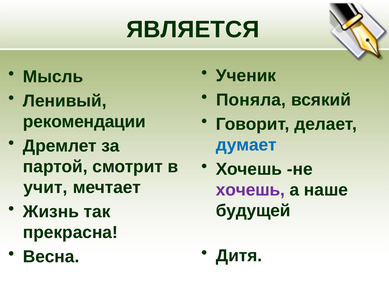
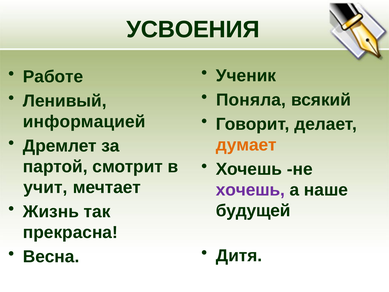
ЯВЛЯЕТСЯ: ЯВЛЯЕТСЯ -> УСВОЕНИЯ
Мысль: Мысль -> Работе
рекомендации: рекомендации -> информацией
думает colour: blue -> orange
